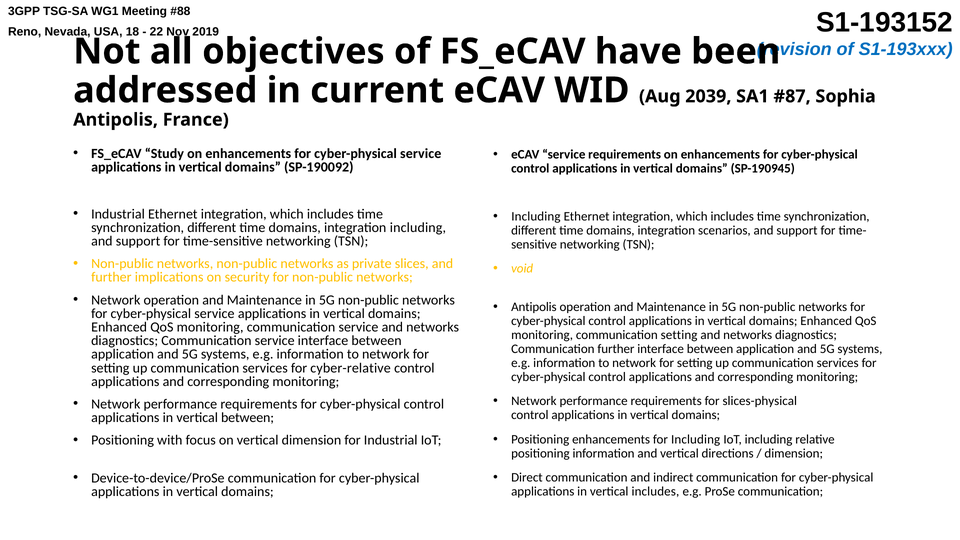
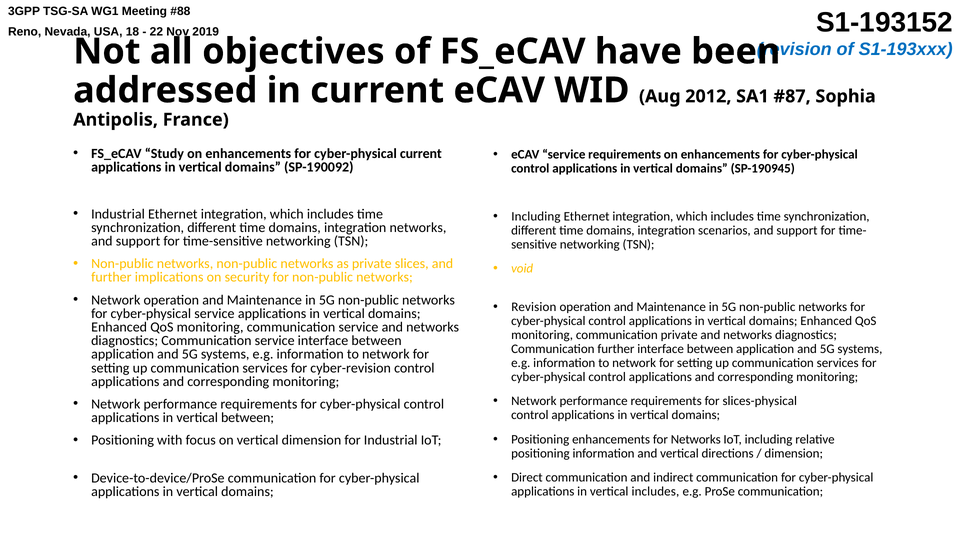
2039: 2039 -> 2012
enhancements for cyber-physical service: service -> current
integration including: including -> networks
Antipolis at (534, 307): Antipolis -> Revision
communication setting: setting -> private
cyber-relative: cyber-relative -> cyber-revision
for Including: Including -> Networks
